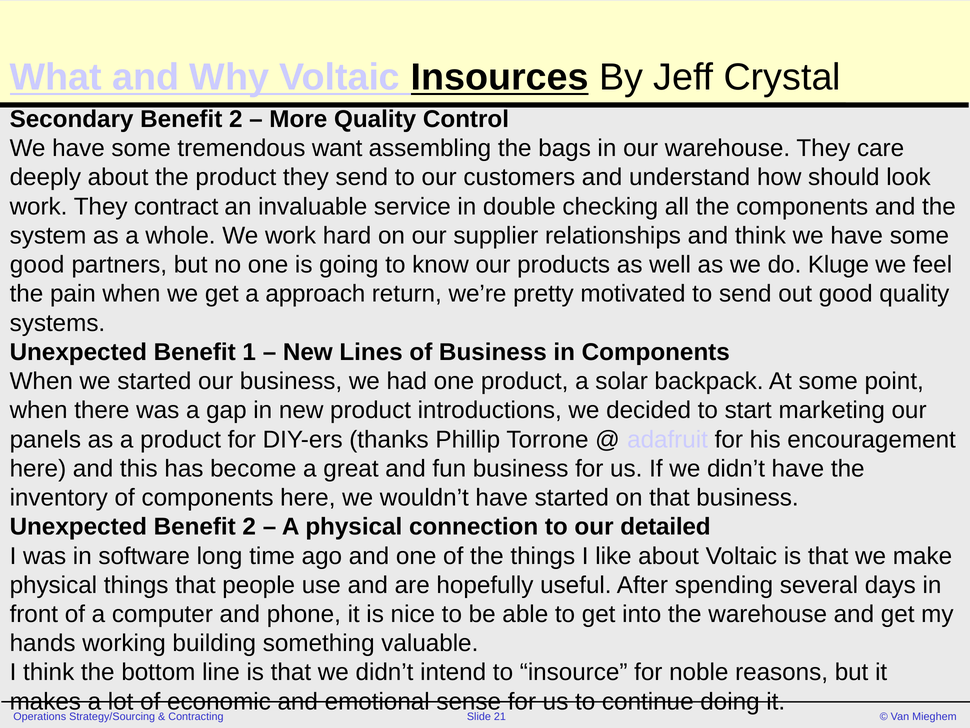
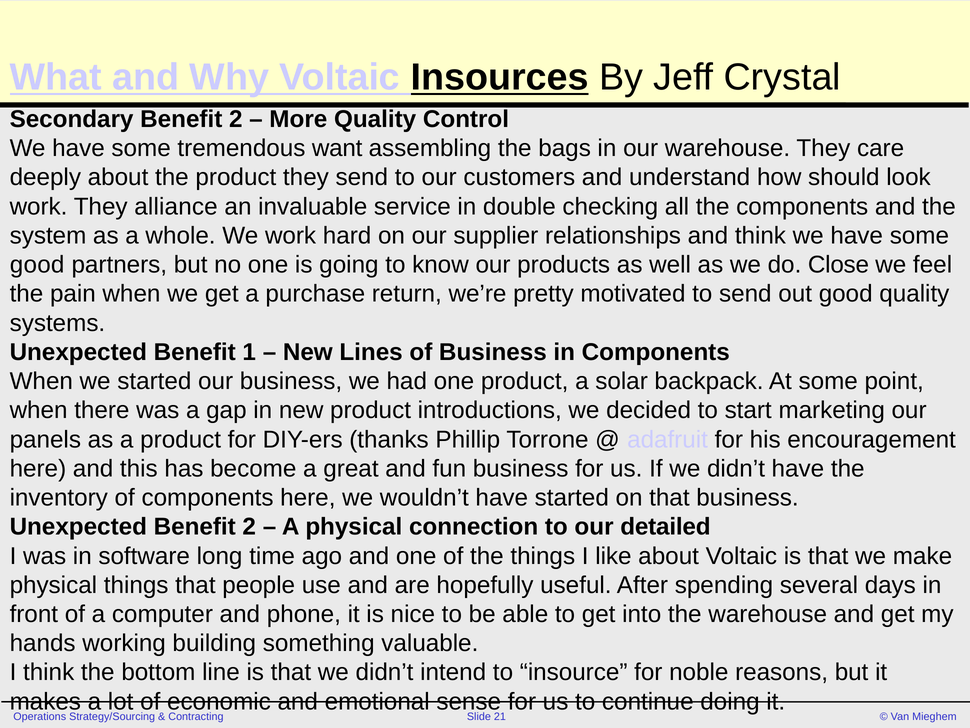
contract: contract -> alliance
Kluge: Kluge -> Close
approach: approach -> purchase
